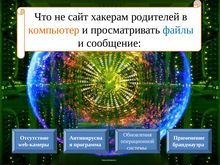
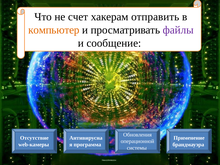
сайт: сайт -> счет
родителей: родителей -> отправить
файлы colour: blue -> purple
